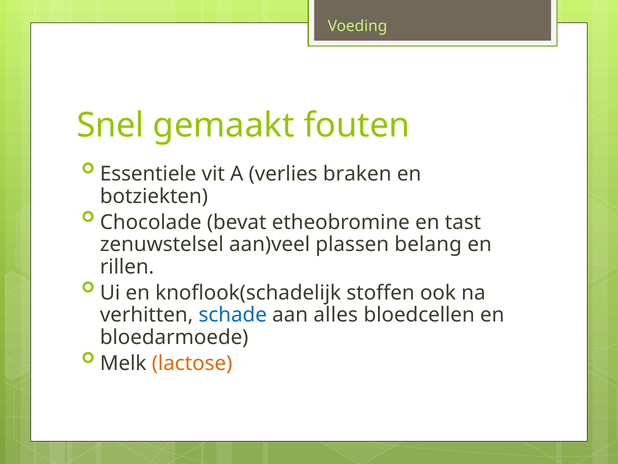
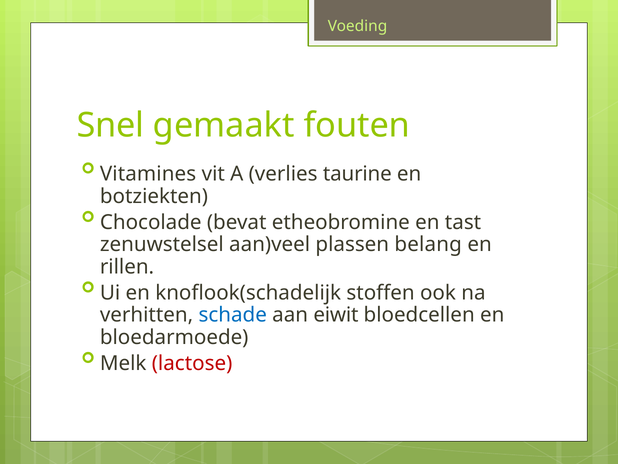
Essentiele: Essentiele -> Vitamines
braken: braken -> taurine
alles: alles -> eiwit
lactose colour: orange -> red
